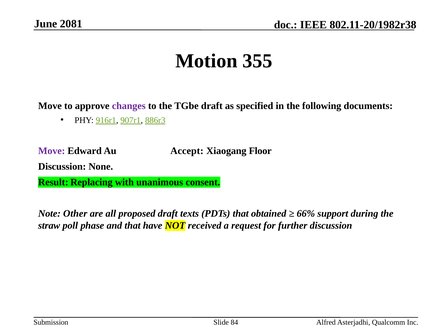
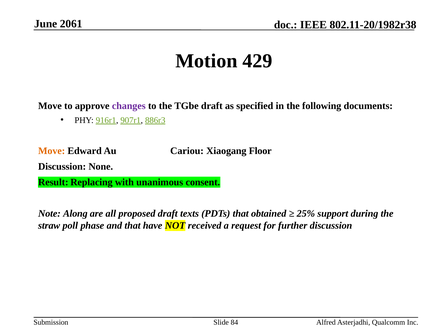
2081: 2081 -> 2061
355: 355 -> 429
Move at (52, 151) colour: purple -> orange
Accept: Accept -> Cariou
Other: Other -> Along
66%: 66% -> 25%
